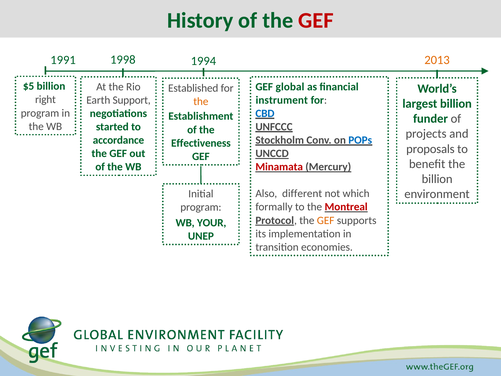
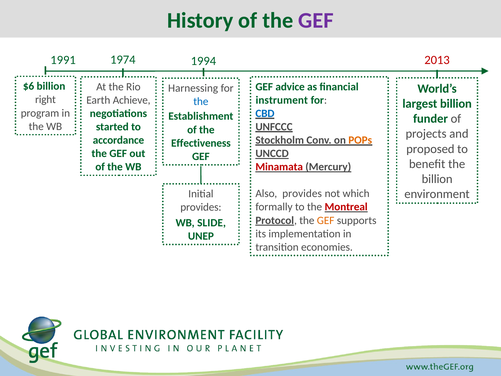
GEF at (316, 20) colour: red -> purple
1998: 1998 -> 1974
2013 colour: orange -> red
$5: $5 -> $6
global: global -> advice
Established: Established -> Harnessing
Support: Support -> Achieve
the at (201, 101) colour: orange -> blue
POPs colour: blue -> orange
proposals: proposals -> proposed
Also different: different -> provides
program at (201, 207): program -> provides
YOUR: YOUR -> SLIDE
